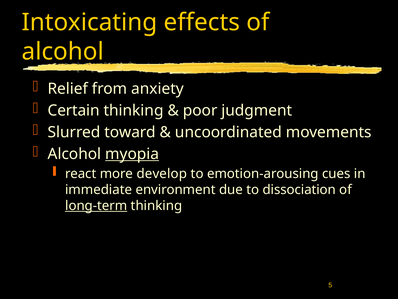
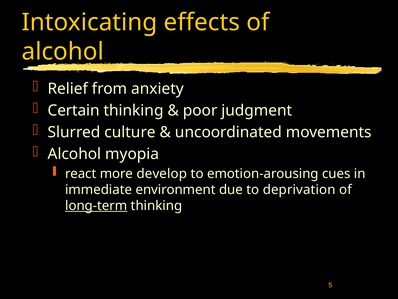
toward: toward -> culture
myopia underline: present -> none
dissociation: dissociation -> deprivation
